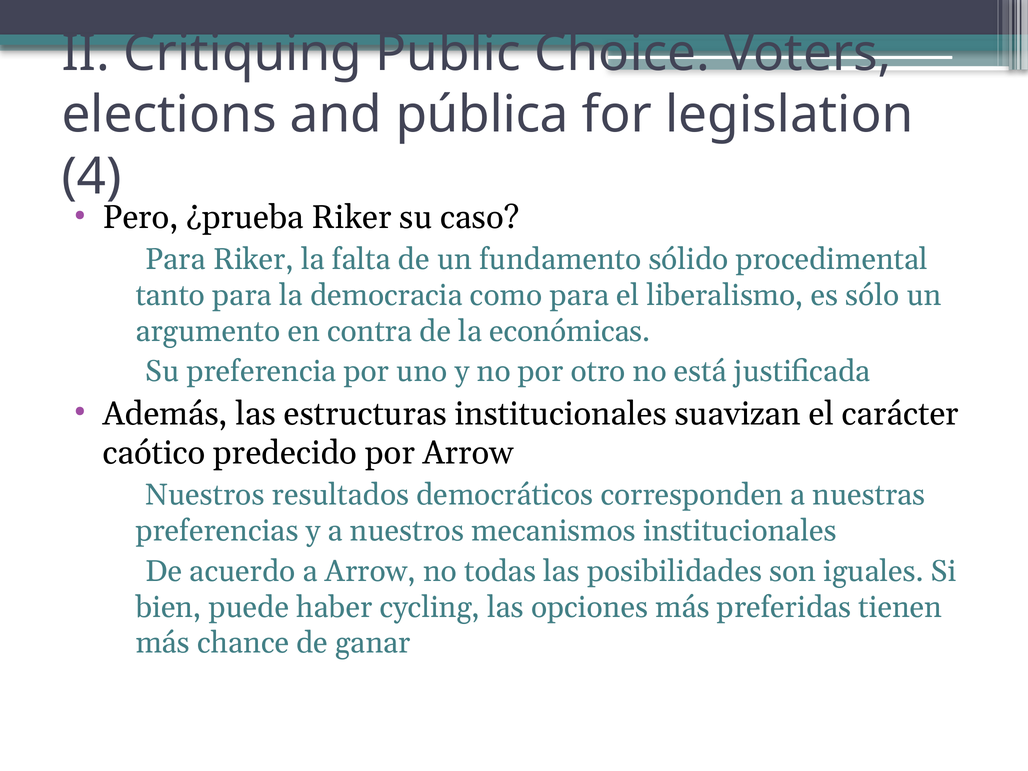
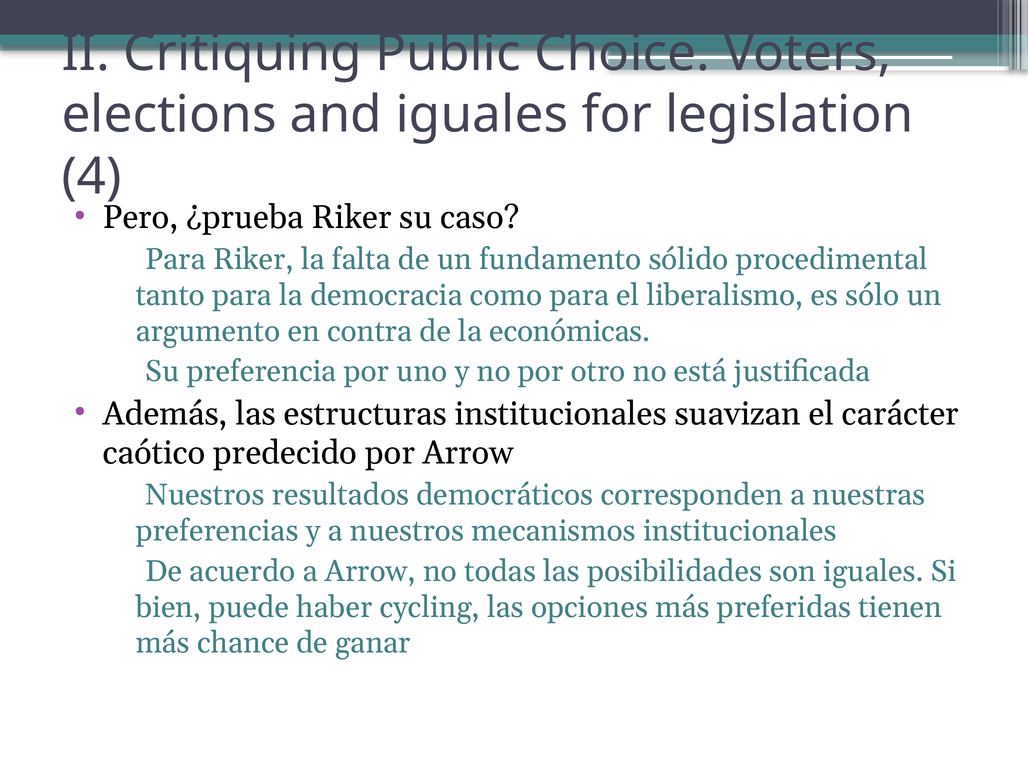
and pública: pública -> iguales
